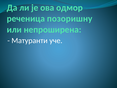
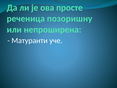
одмор: одмор -> просте
